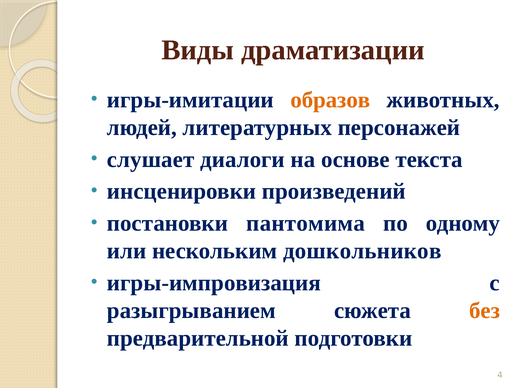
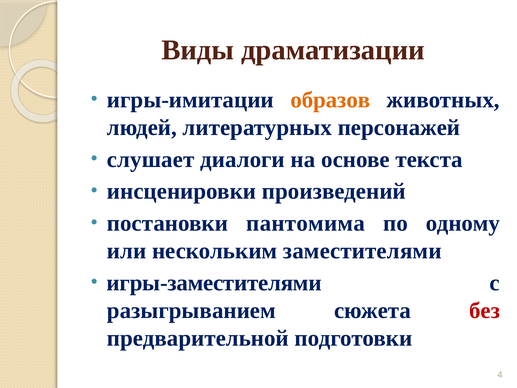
дошкольников: дошкольников -> заместителями
игры-импровизация: игры-импровизация -> игры-заместителями
без colour: orange -> red
